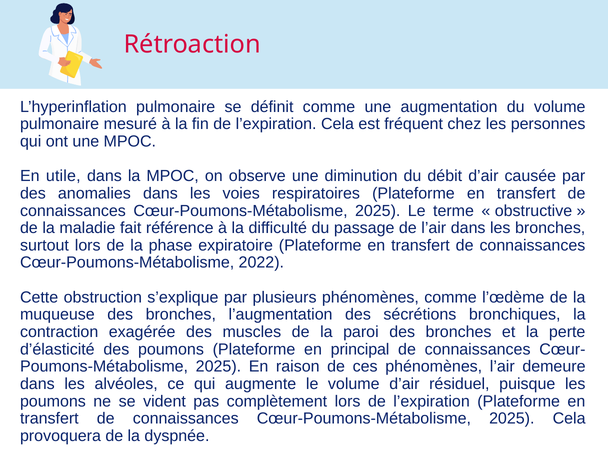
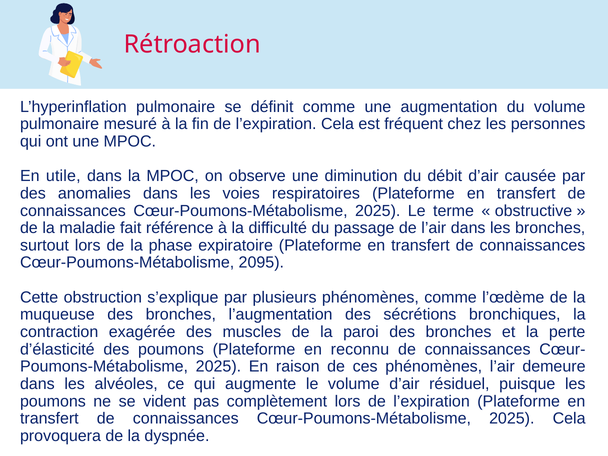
2022: 2022 -> 2095
principal: principal -> reconnu
